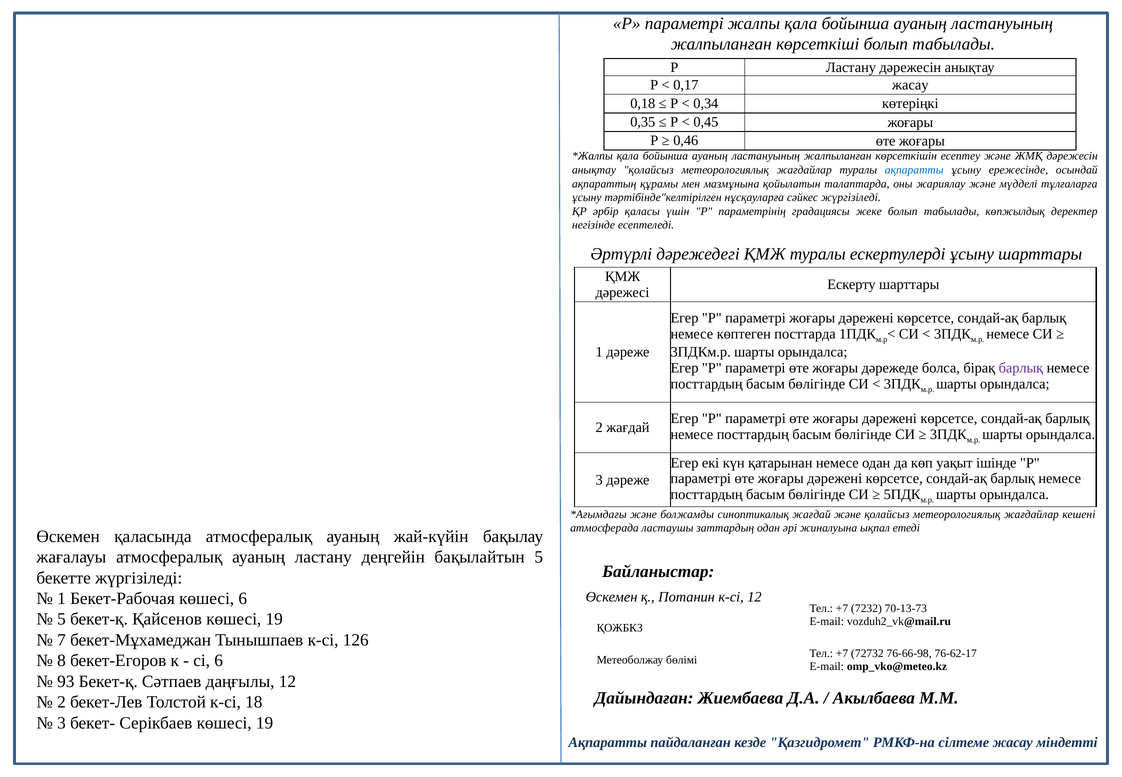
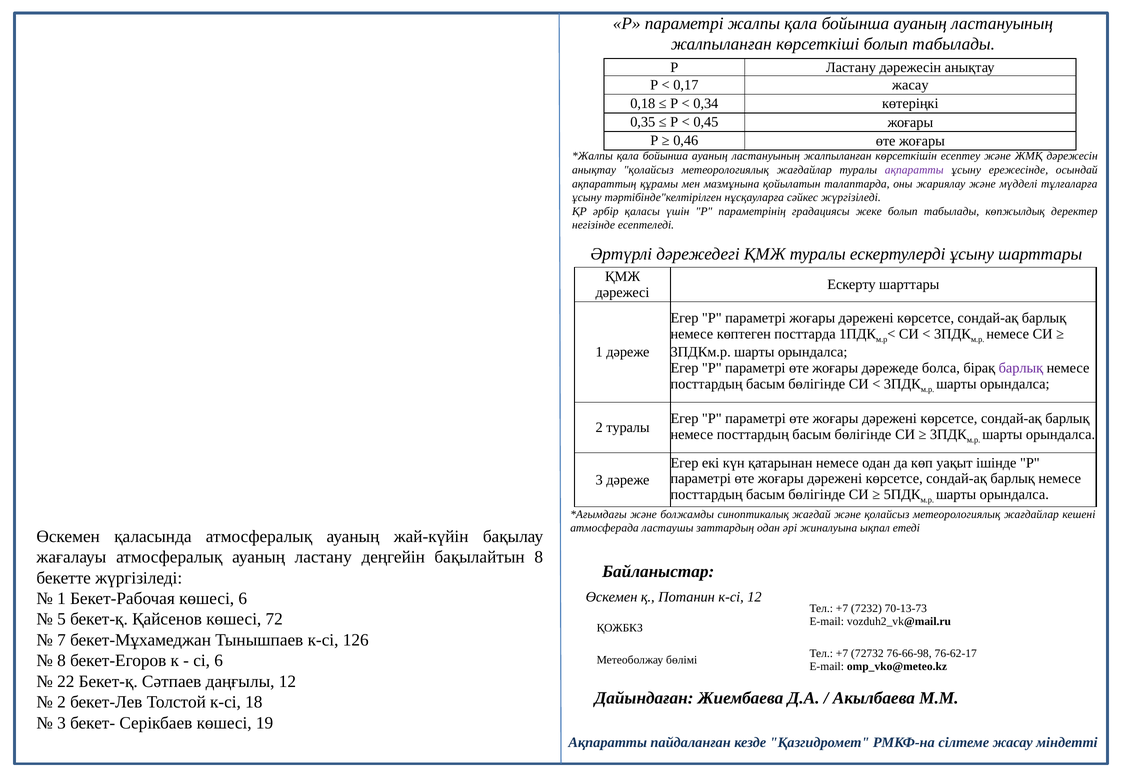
ақпаратты at (914, 170) colour: blue -> purple
2 жағдай: жағдай -> туралы
бақылайтын 5: 5 -> 8
Қайсенов көшесі 19: 19 -> 72
93: 93 -> 22
